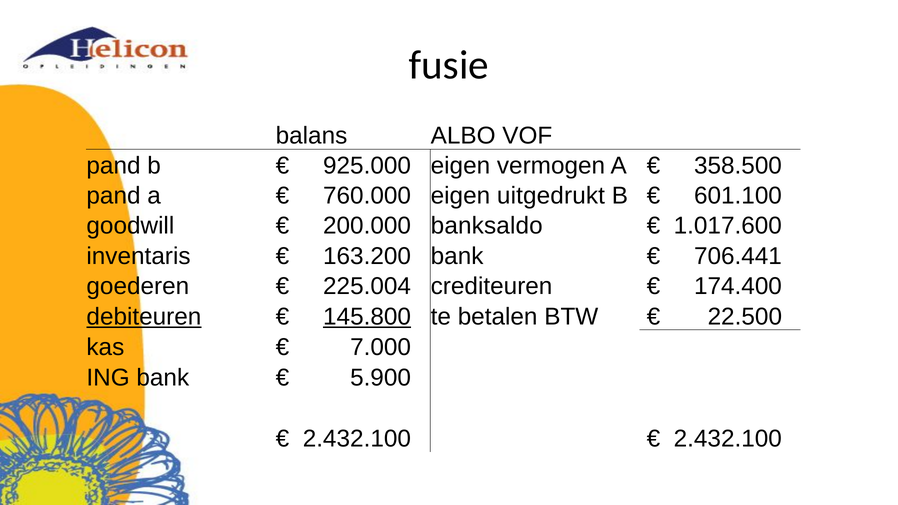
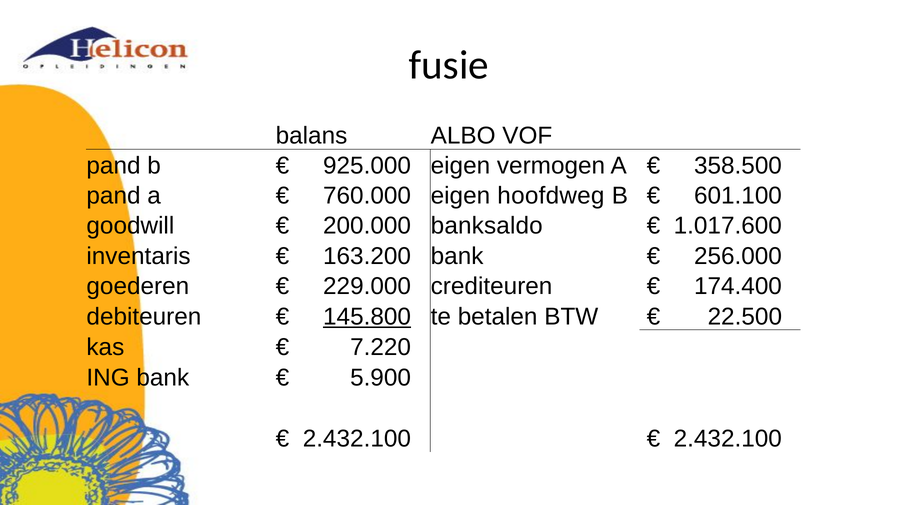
uitgedrukt: uitgedrukt -> hoofdweg
706.441: 706.441 -> 256.000
225.004: 225.004 -> 229.000
debiteuren underline: present -> none
7.000: 7.000 -> 7.220
